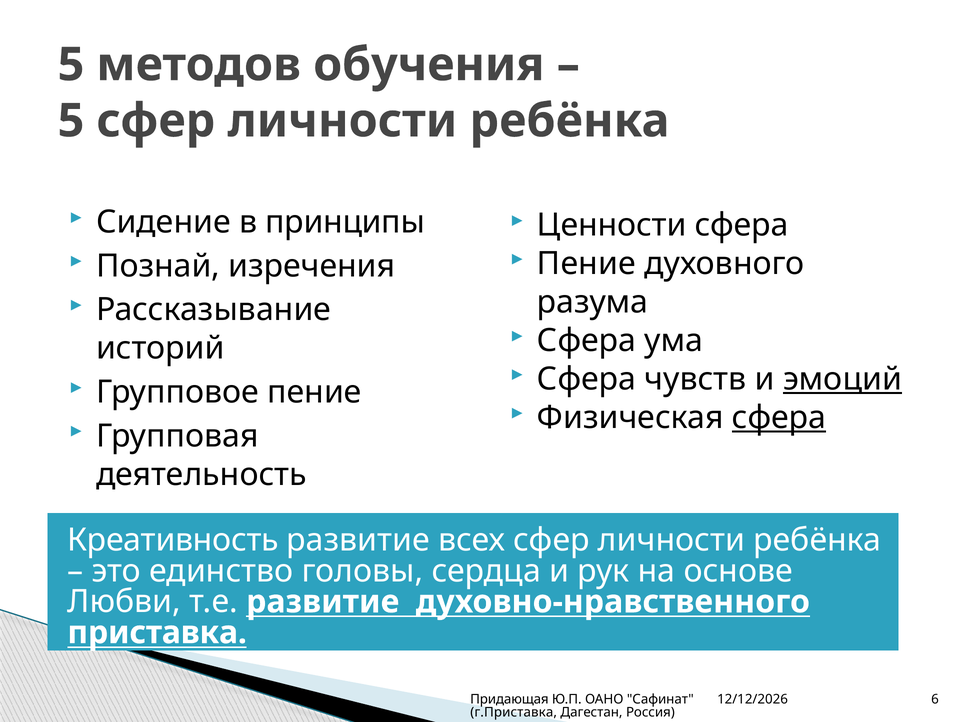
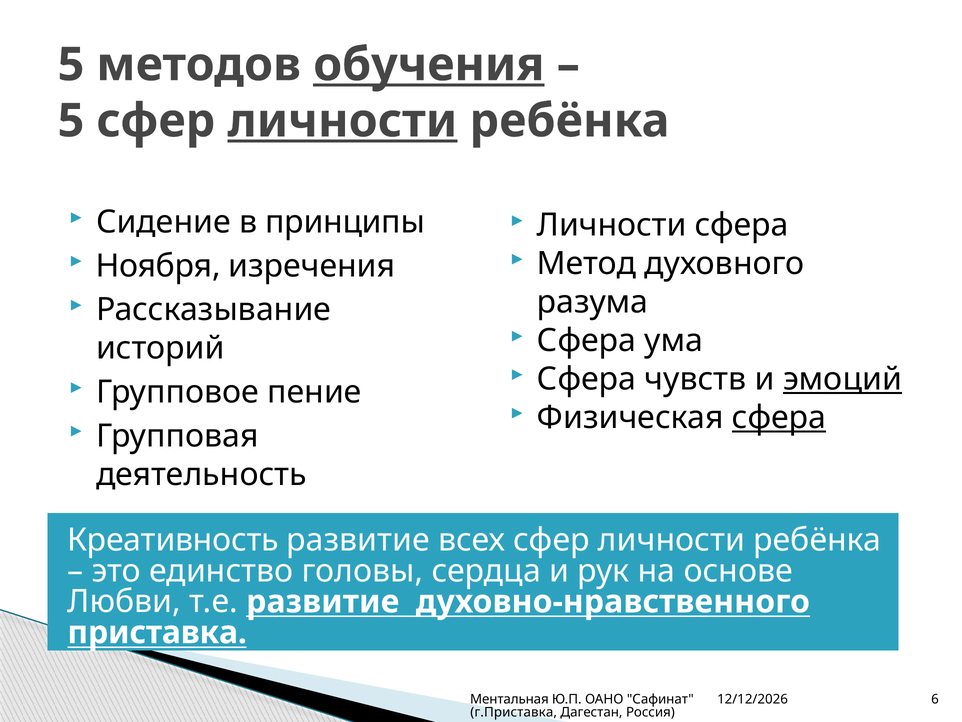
обучения underline: none -> present
личности at (342, 121) underline: none -> present
Ценности at (612, 225): Ценности -> Личности
Пение at (586, 264): Пение -> Метод
Познай: Познай -> Ноября
Придающая: Придающая -> Ментальная
